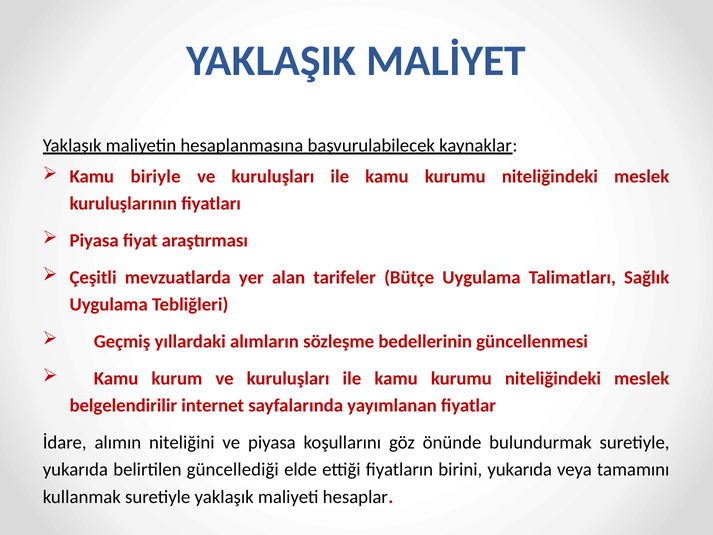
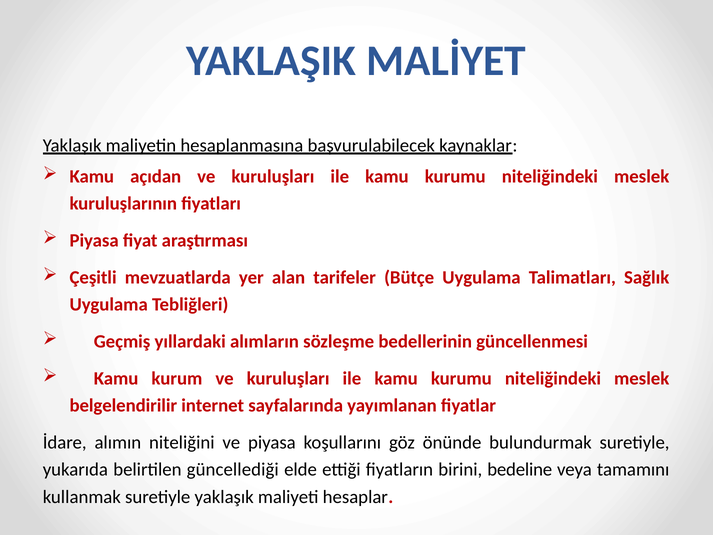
biriyle: biriyle -> açıdan
birini yukarıda: yukarıda -> bedeline
